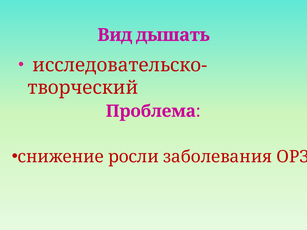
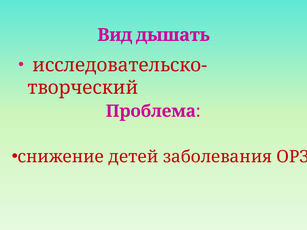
росли: росли -> детей
